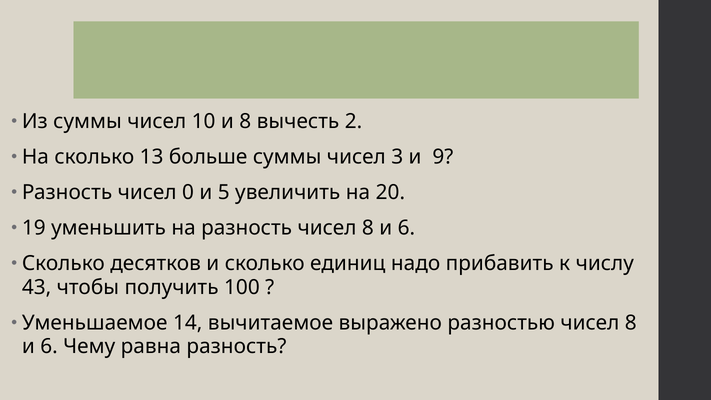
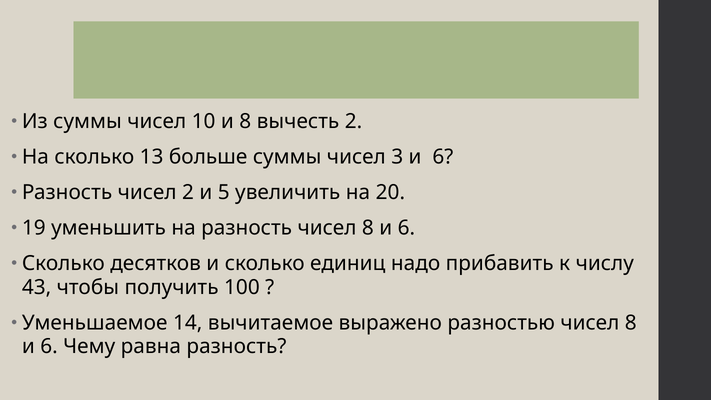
3 и 9: 9 -> 6
чисел 0: 0 -> 2
